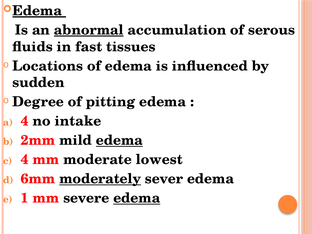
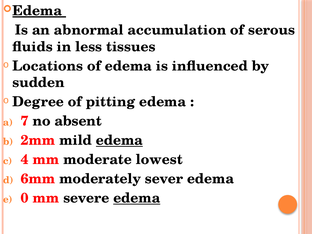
abnormal underline: present -> none
fast: fast -> less
4 at (25, 121): 4 -> 7
intake: intake -> absent
moderately underline: present -> none
1: 1 -> 0
